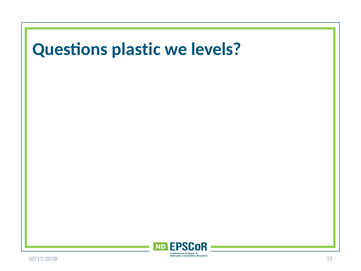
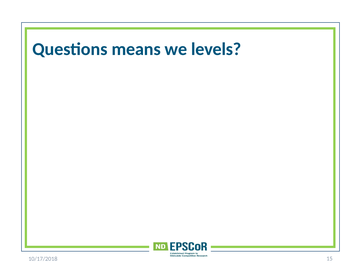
plastic: plastic -> means
